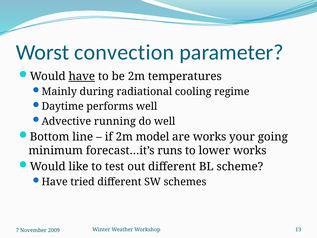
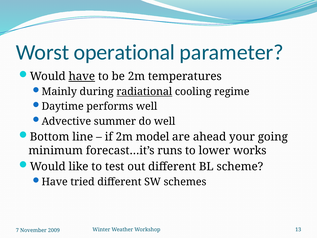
convection: convection -> operational
radiational underline: none -> present
running: running -> summer
are works: works -> ahead
